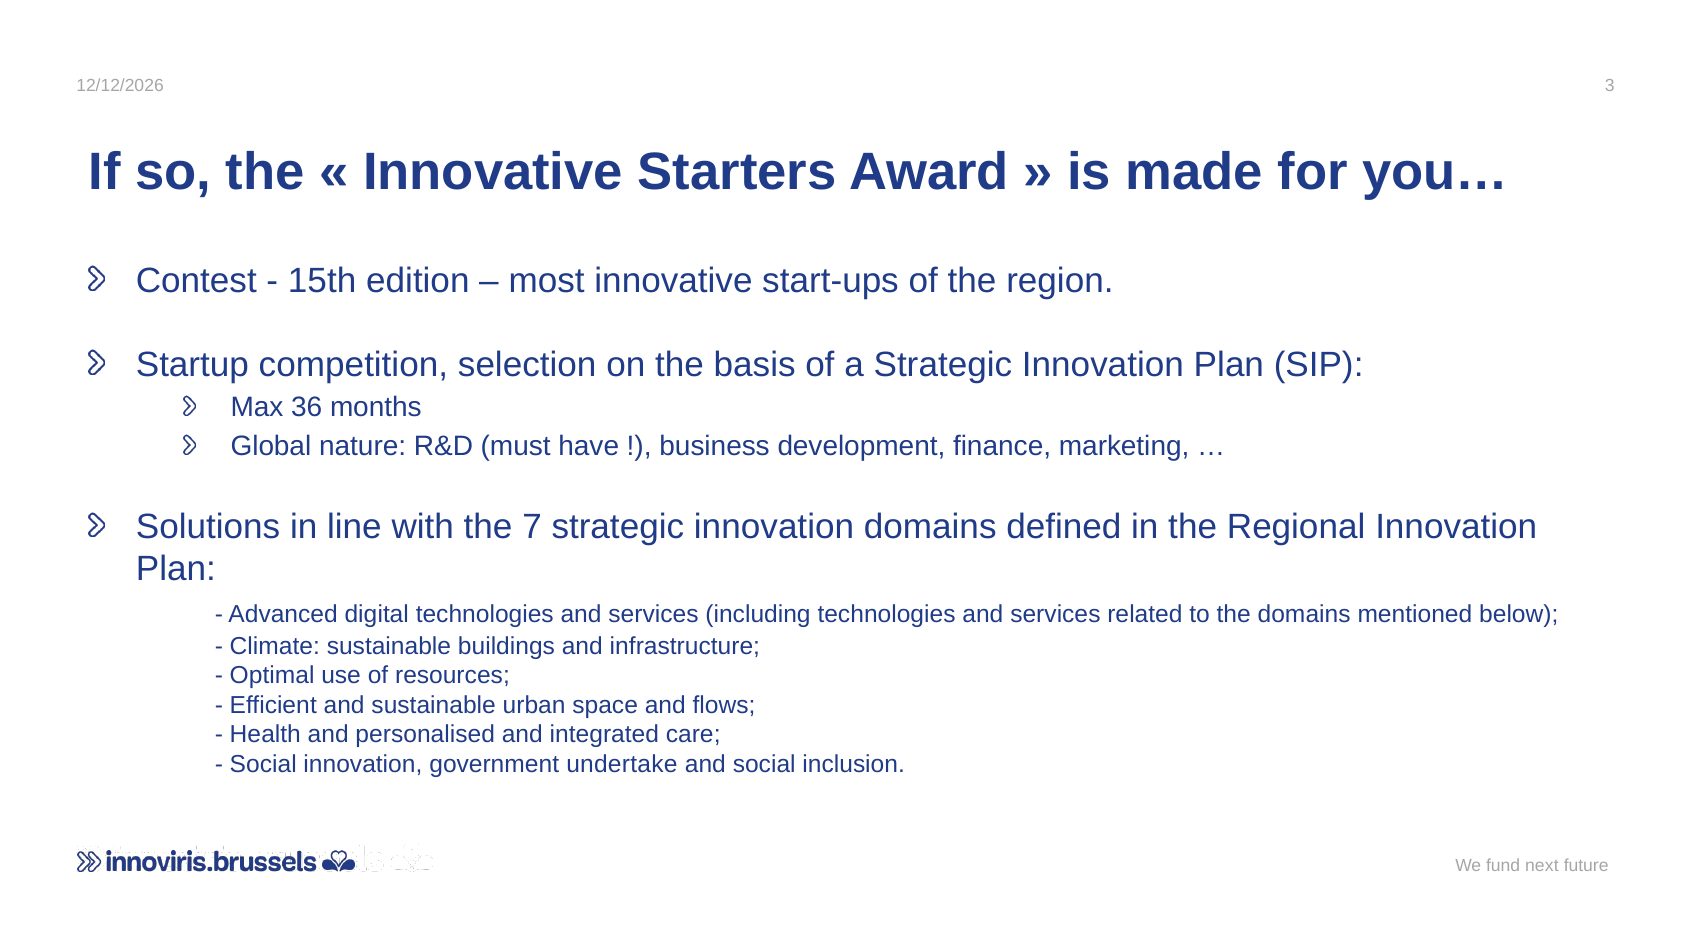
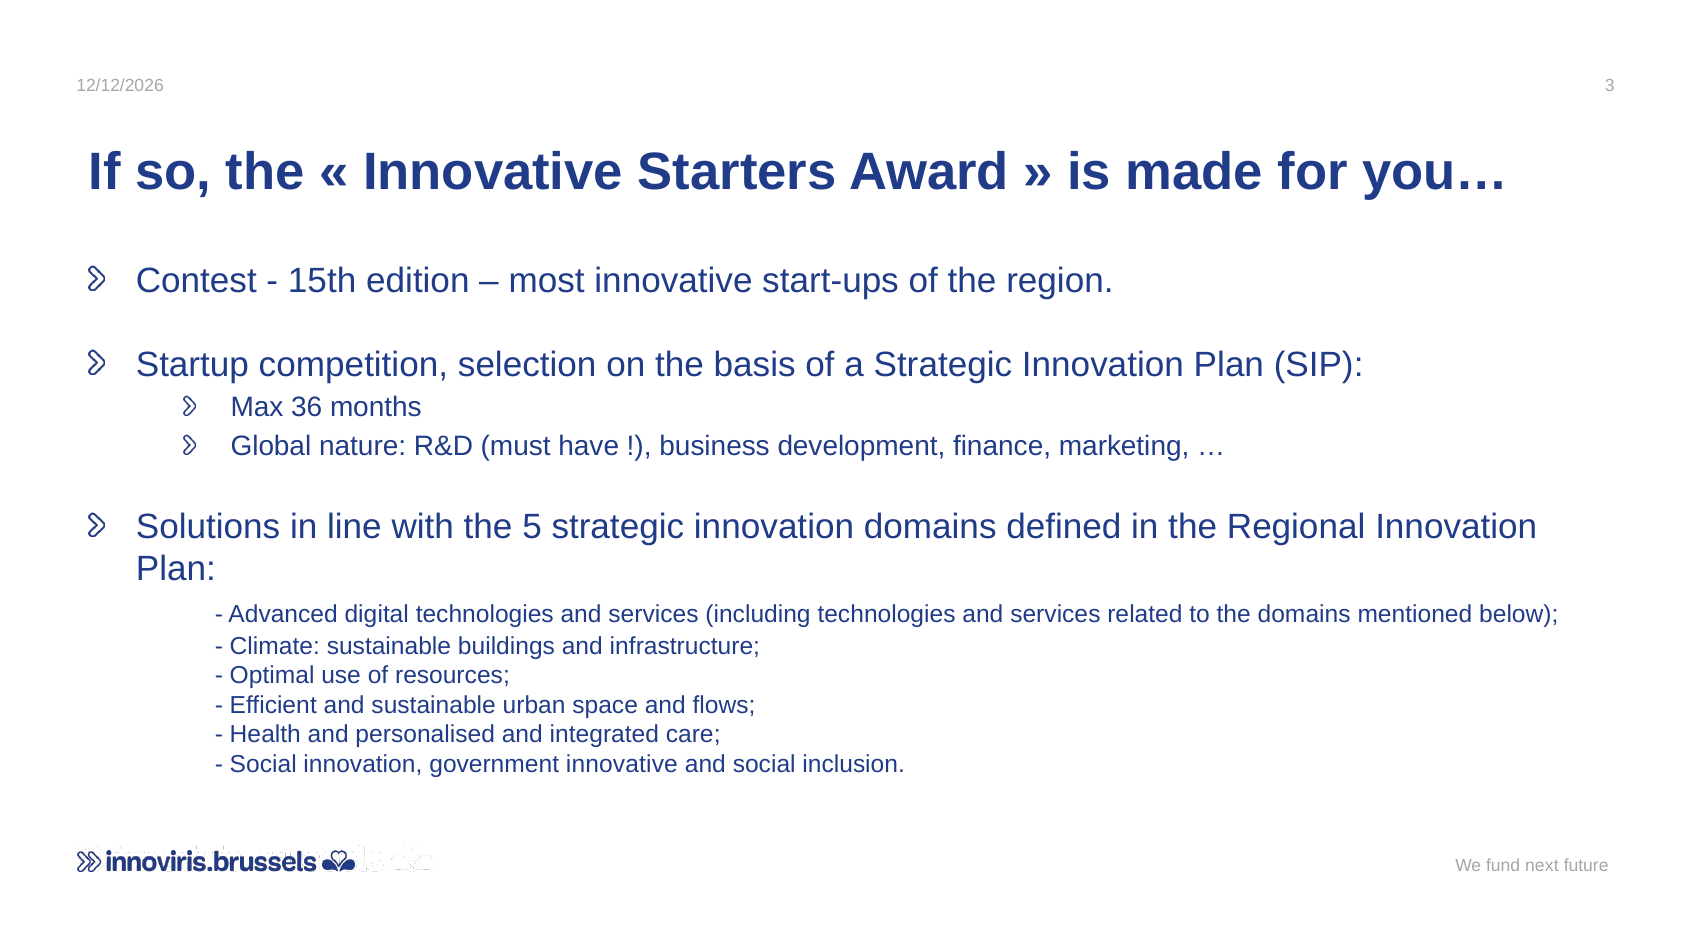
7: 7 -> 5
government undertake: undertake -> innovative
